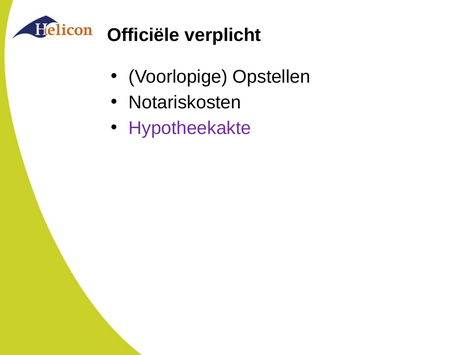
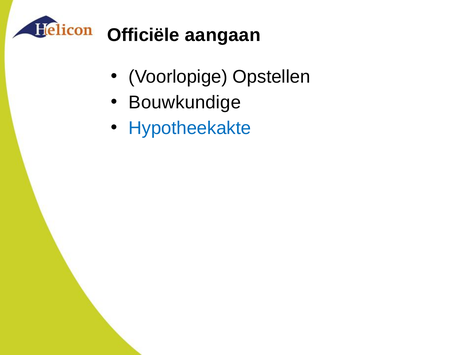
verplicht: verplicht -> aangaan
Notariskosten: Notariskosten -> Bouwkundige
Hypotheekakte colour: purple -> blue
